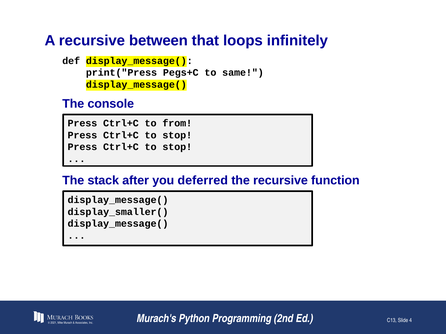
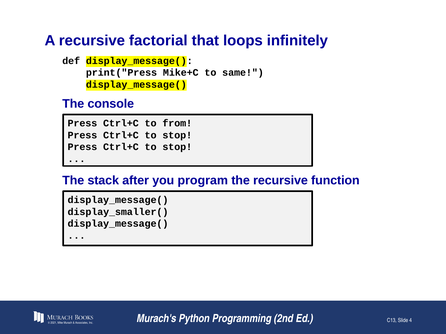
between: between -> factorial
Pegs+C: Pegs+C -> Mike+C
deferred: deferred -> program
